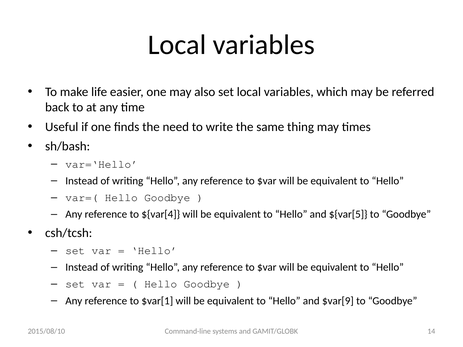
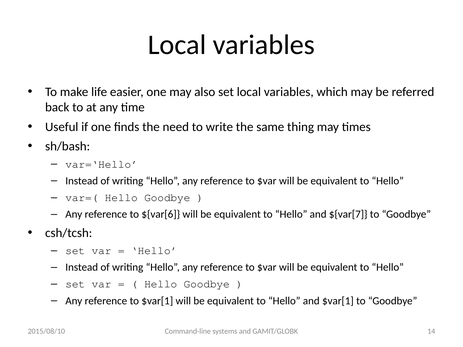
${var[4: ${var[4 -> ${var[6
${var[5: ${var[5 -> ${var[7
and $var[9: $var[9 -> $var[1
